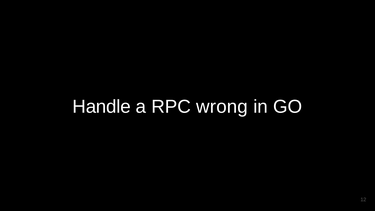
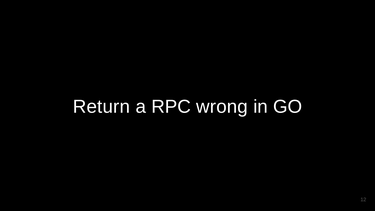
Handle: Handle -> Return
